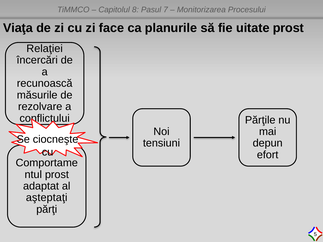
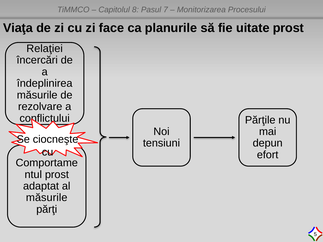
recunoască: recunoască -> îndeplinirea
aşteptaţi at (47, 198): aşteptaţi -> măsurile
